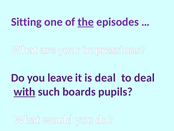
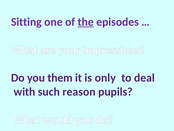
leave: leave -> them
is deal: deal -> only
with underline: present -> none
boards: boards -> reason
